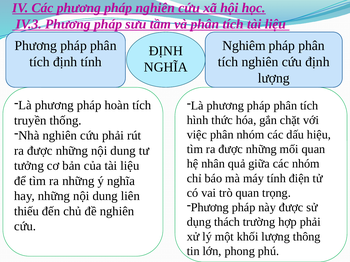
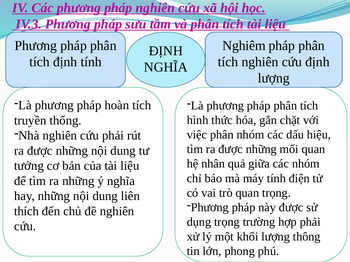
thiếu: thiếu -> thích
dụng thách: thách -> trọng
